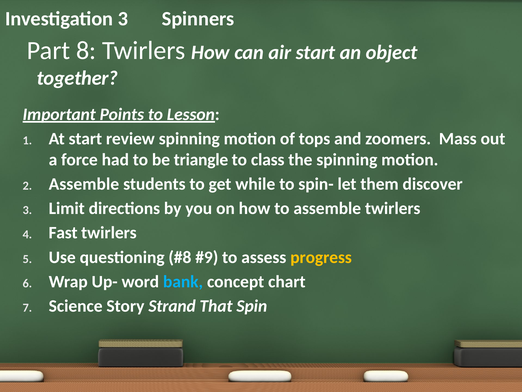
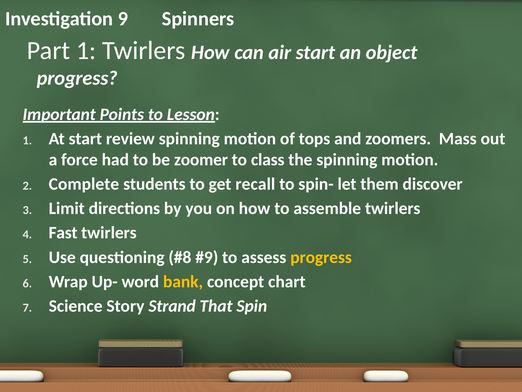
Investigation 3: 3 -> 9
Part 8: 8 -> 1
together at (77, 78): together -> progress
triangle: triangle -> zoomer
2 Assemble: Assemble -> Complete
while: while -> recall
bank colour: light blue -> yellow
